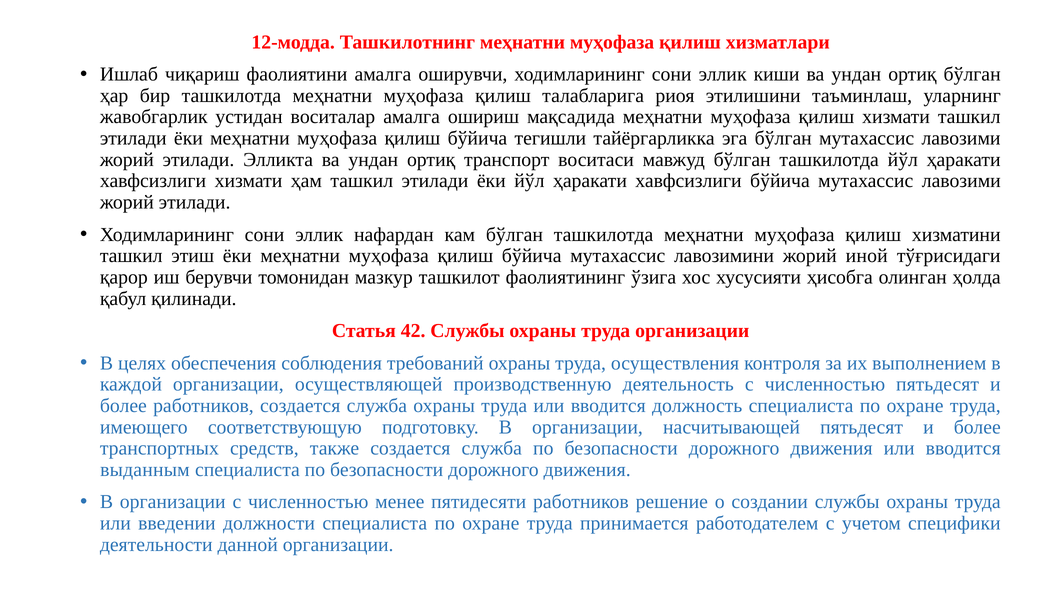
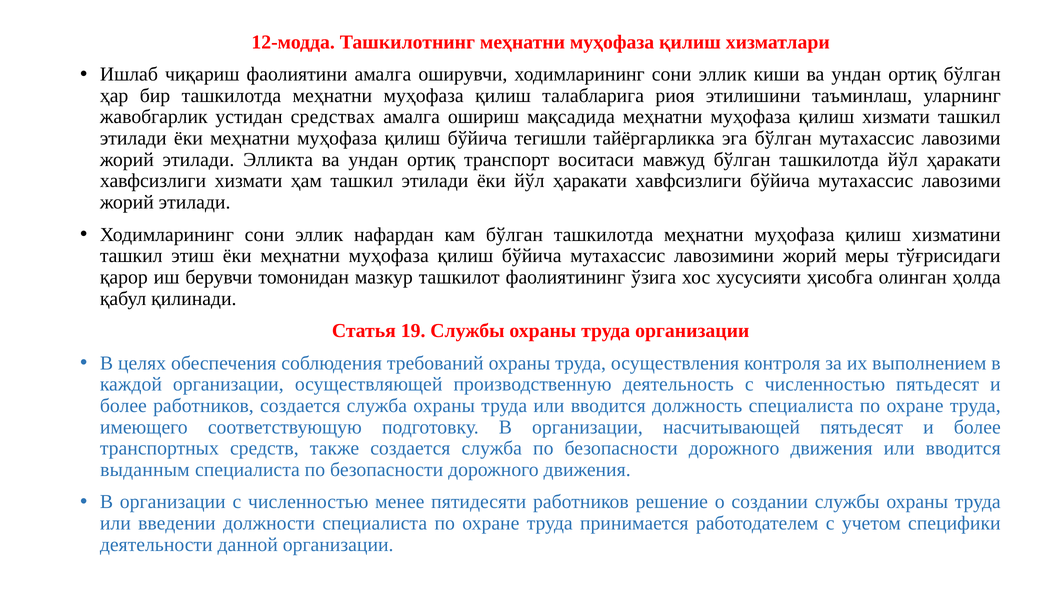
воситалар: воситалар -> средствах
иной: иной -> меры
42: 42 -> 19
